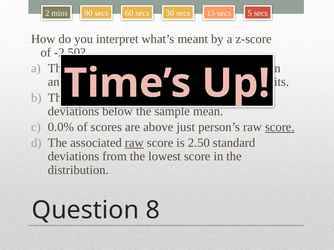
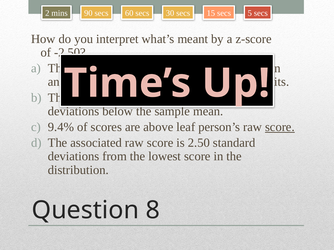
0.0%: 0.0% -> 9.4%
just: just -> leaf
raw at (134, 143) underline: present -> none
